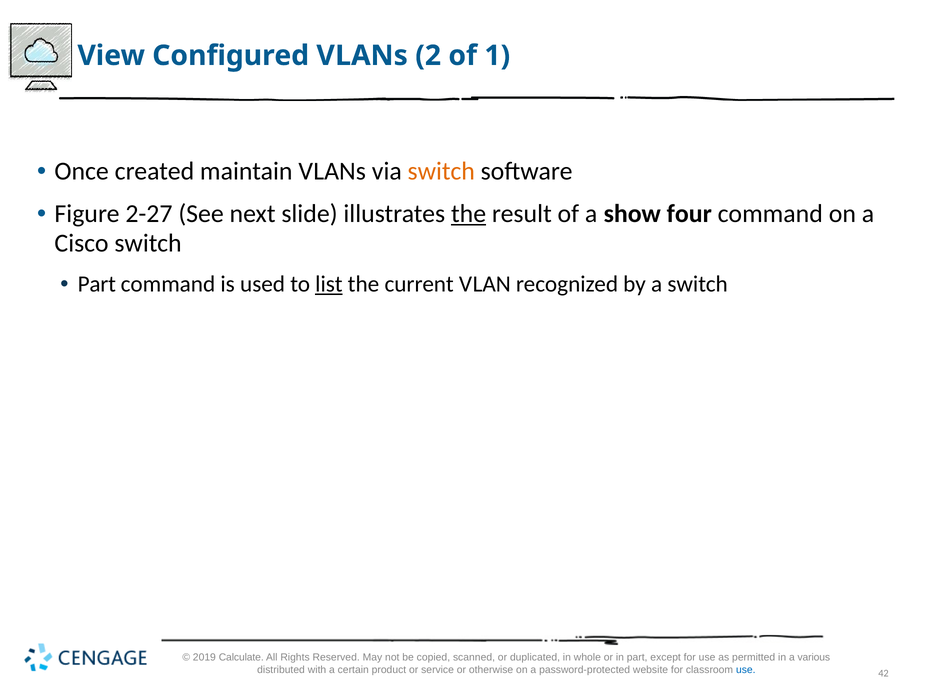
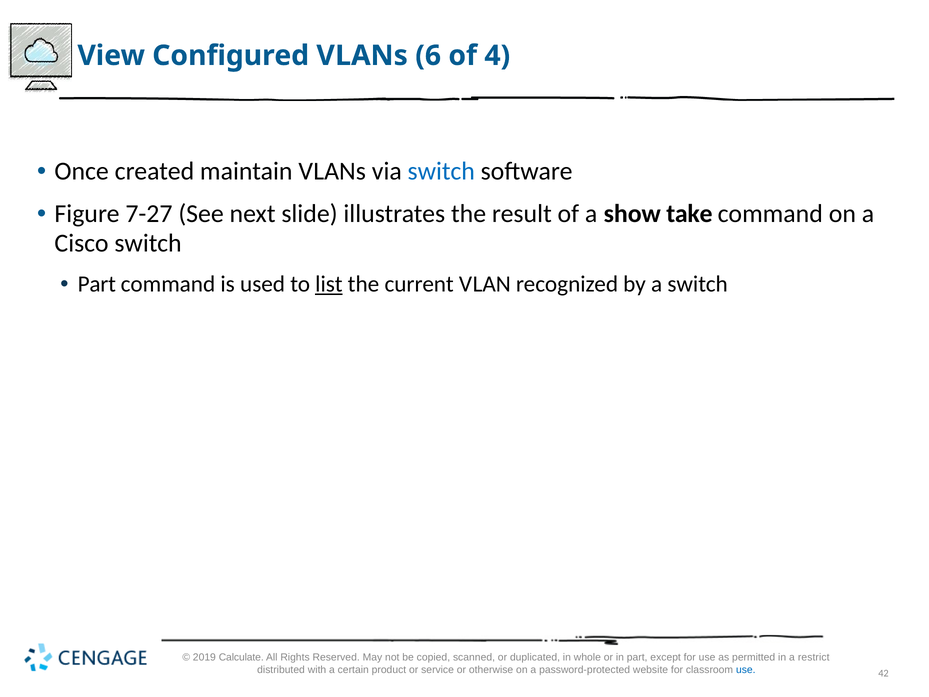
2: 2 -> 6
1: 1 -> 4
switch at (441, 171) colour: orange -> blue
2-27: 2-27 -> 7-27
the at (469, 214) underline: present -> none
four: four -> take
various: various -> restrict
